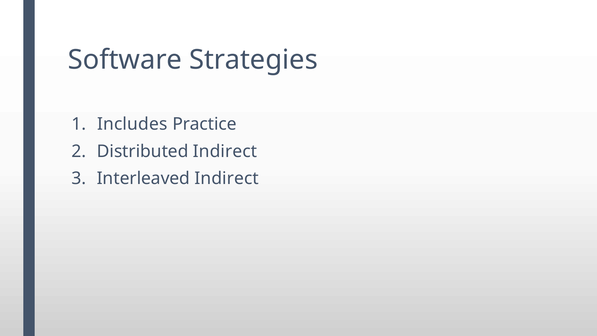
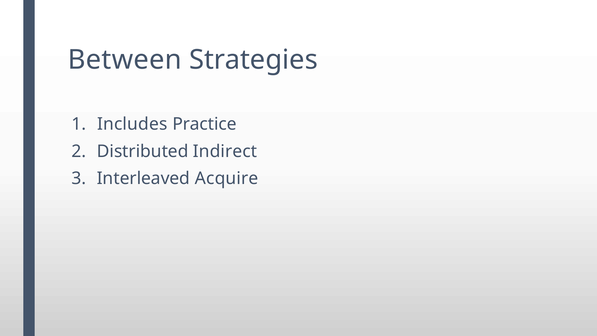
Software: Software -> Between
Interleaved Indirect: Indirect -> Acquire
